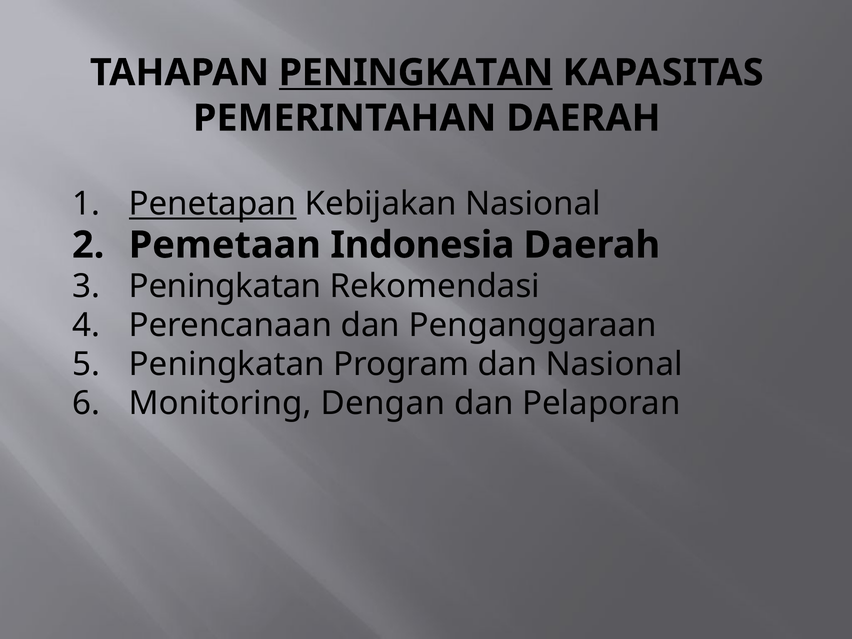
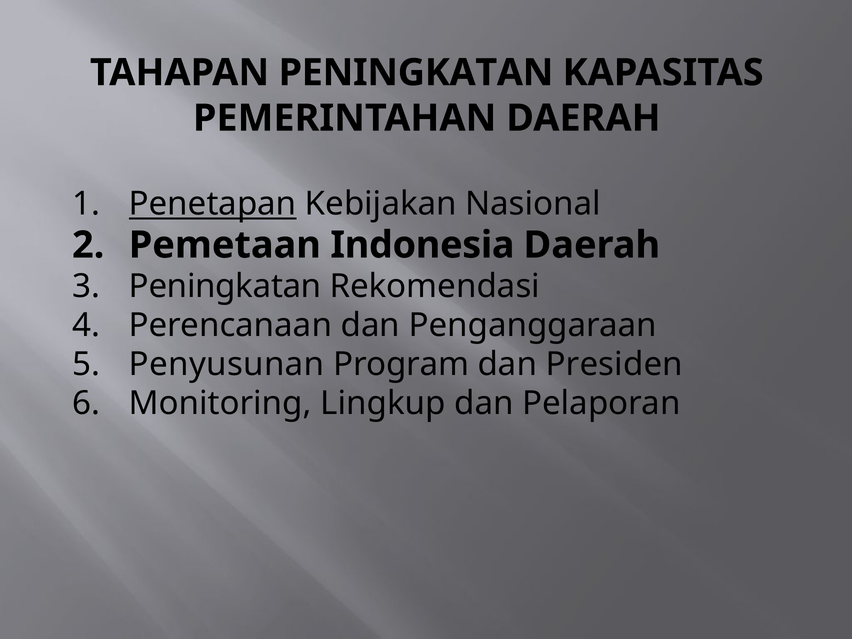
PENINGKATAN at (416, 73) underline: present -> none
Peningkatan at (227, 364): Peningkatan -> Penyusunan
dan Nasional: Nasional -> Presiden
Dengan: Dengan -> Lingkup
